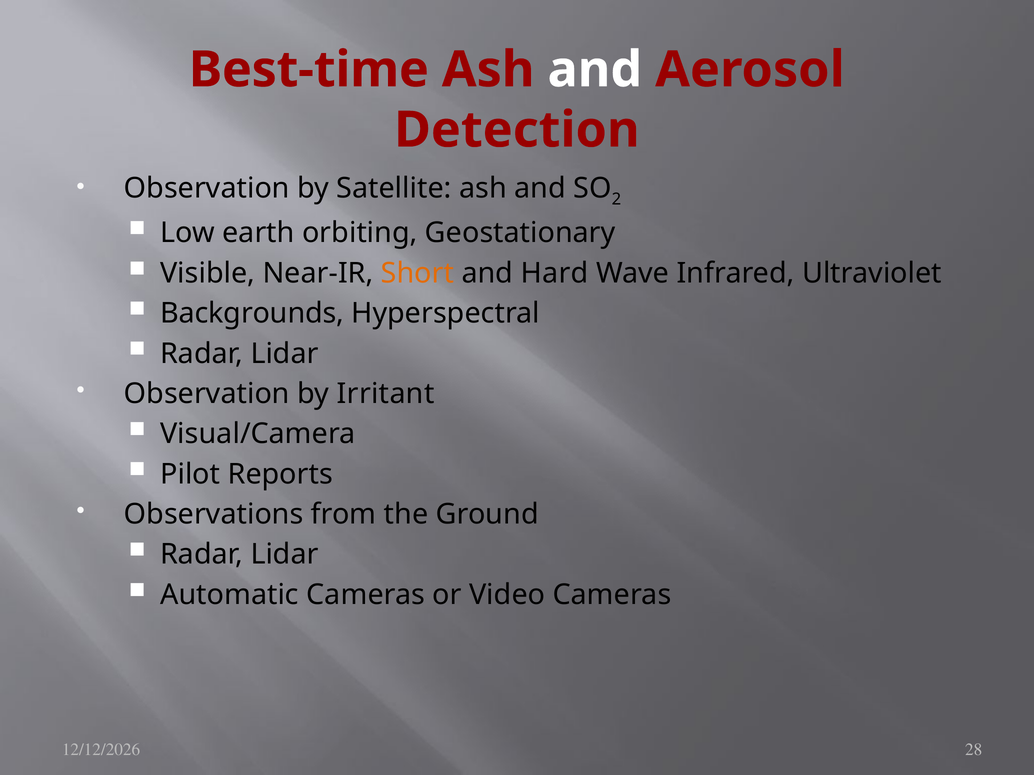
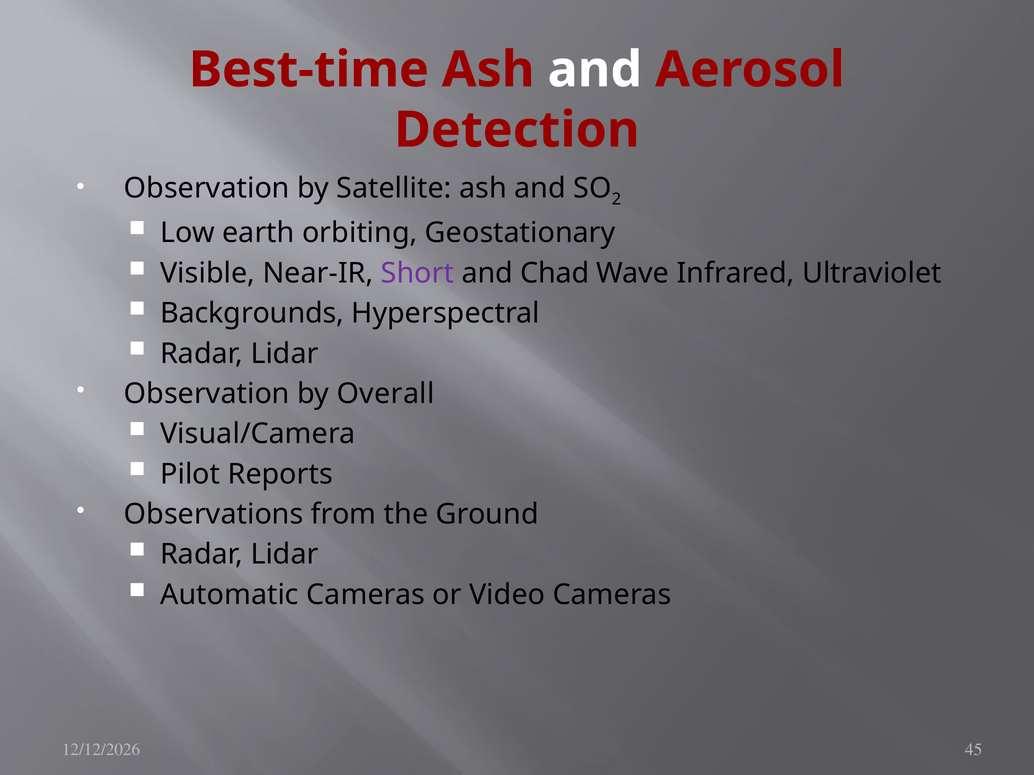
Short colour: orange -> purple
Hard: Hard -> Chad
Irritant: Irritant -> Overall
28: 28 -> 45
